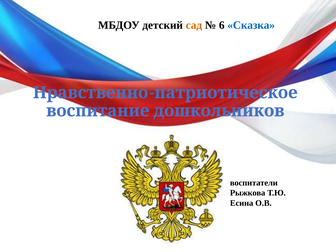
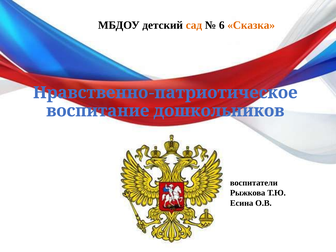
Сказка colour: blue -> orange
